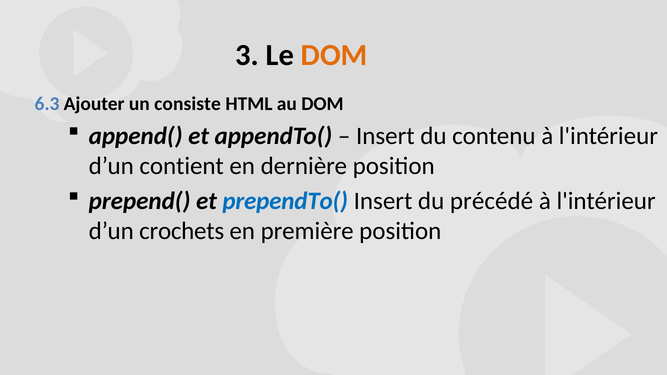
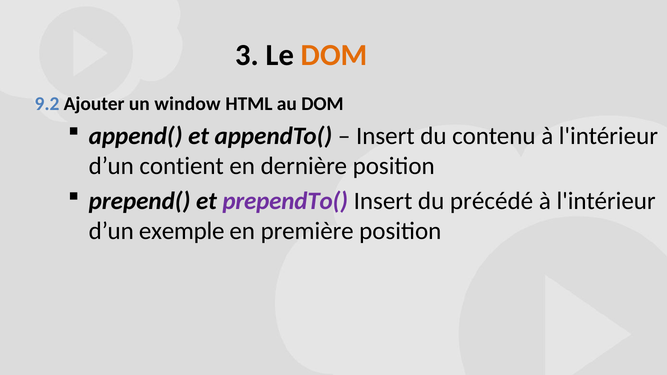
6.3: 6.3 -> 9.2
consiste: consiste -> window
prependTo( colour: blue -> purple
crochets: crochets -> exemple
